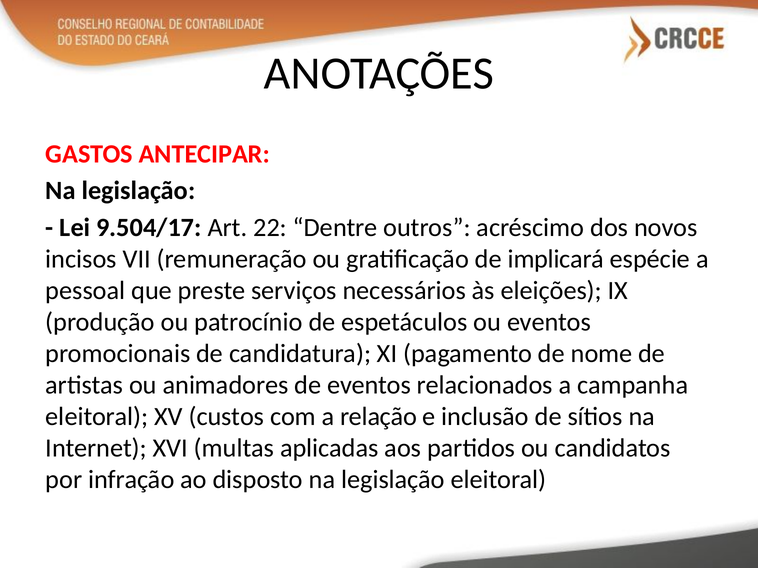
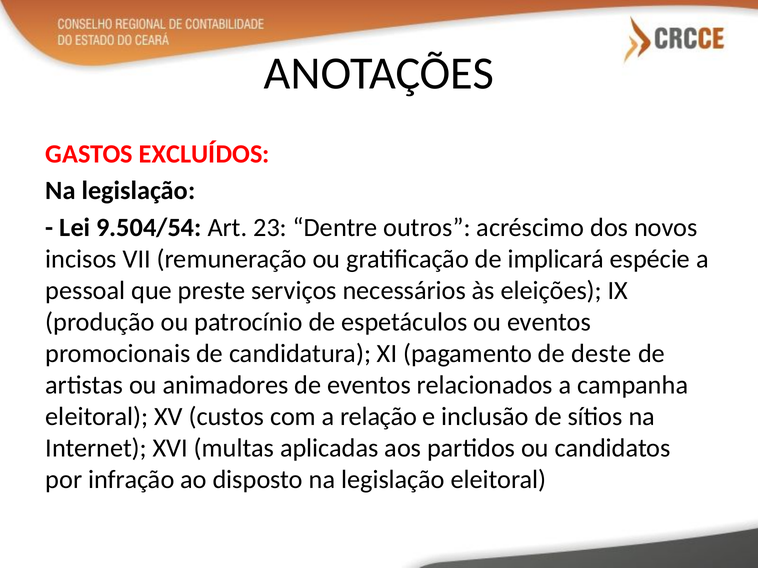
ANTECIPAR: ANTECIPAR -> EXCLUÍDOS
9.504/17: 9.504/17 -> 9.504/54
22: 22 -> 23
nome: nome -> deste
